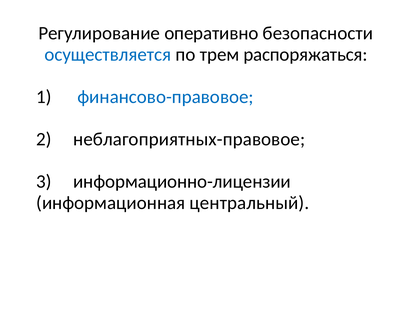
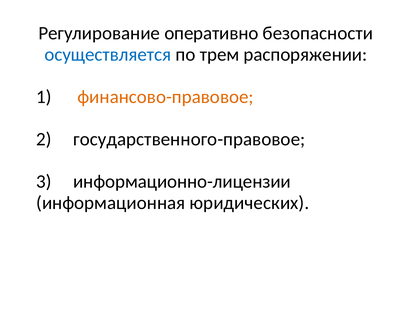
распоряжаться: распоряжаться -> распоряжении
финансово-правовое colour: blue -> orange
неблагоприятных-правовое: неблагоприятных-правовое -> государственного-правовое
центральный: центральный -> юридических
